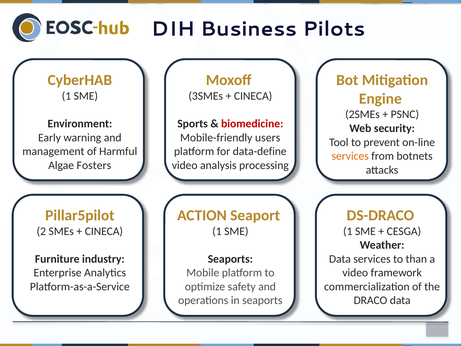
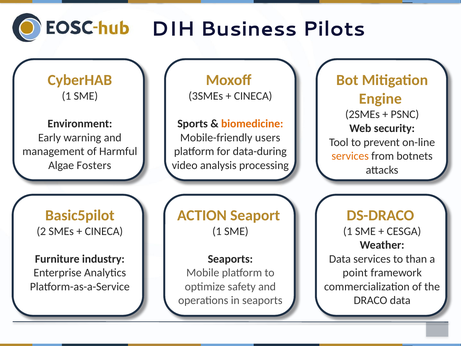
biomedicine colour: red -> orange
data-define: data-define -> data-during
Pillar5pilot: Pillar5pilot -> Basic5pilot
video at (355, 273): video -> point
